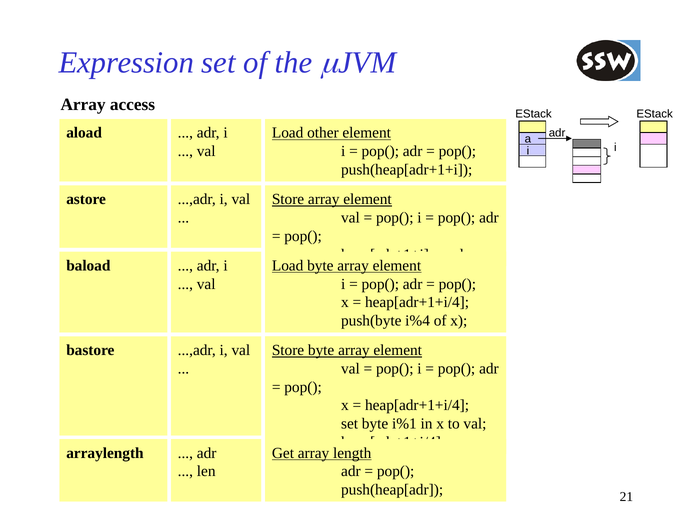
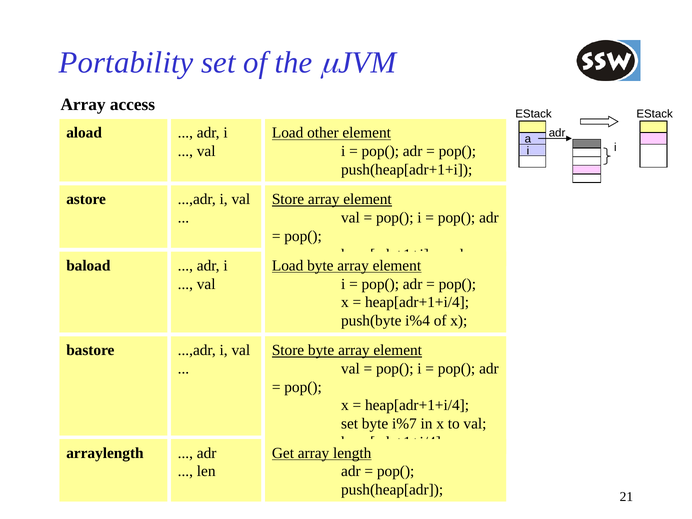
Expression: Expression -> Portability
i%1: i%1 -> i%7
